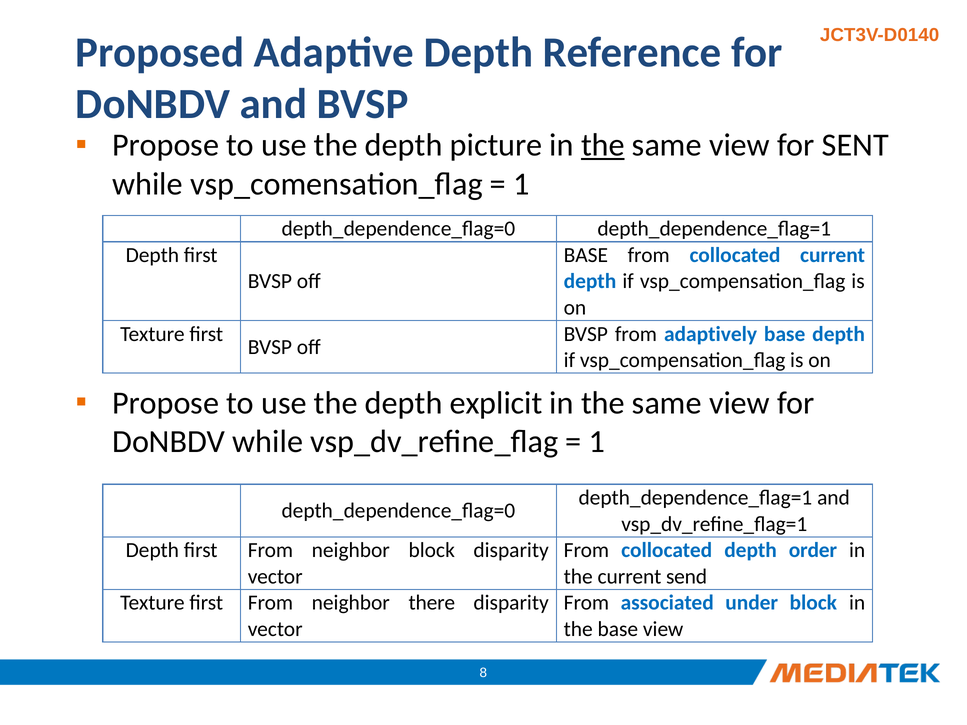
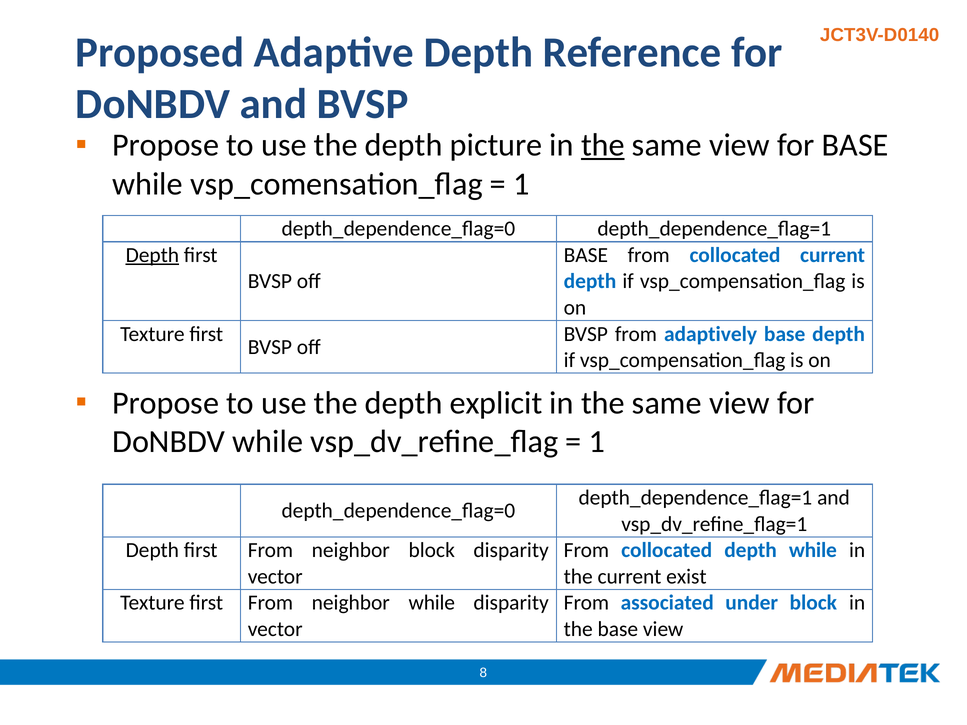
for SENT: SENT -> BASE
Depth at (152, 255) underline: none -> present
depth order: order -> while
send: send -> exist
neighbor there: there -> while
